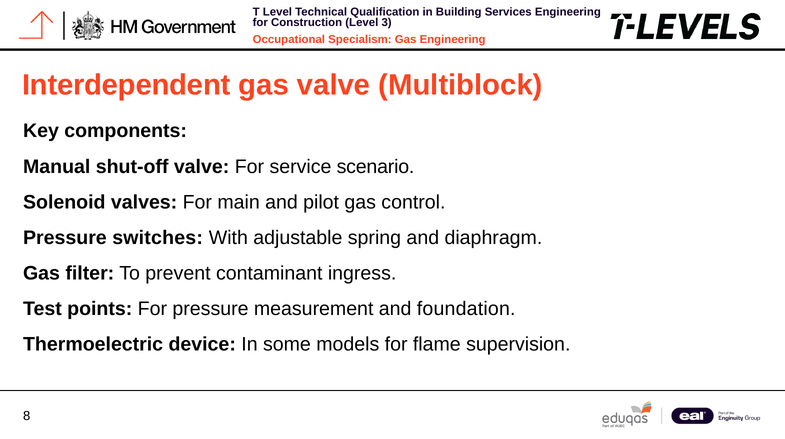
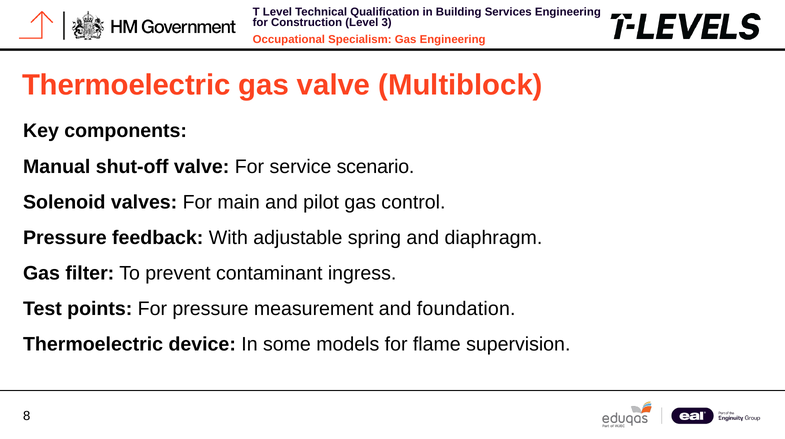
Interdependent at (126, 85): Interdependent -> Thermoelectric
switches: switches -> feedback
